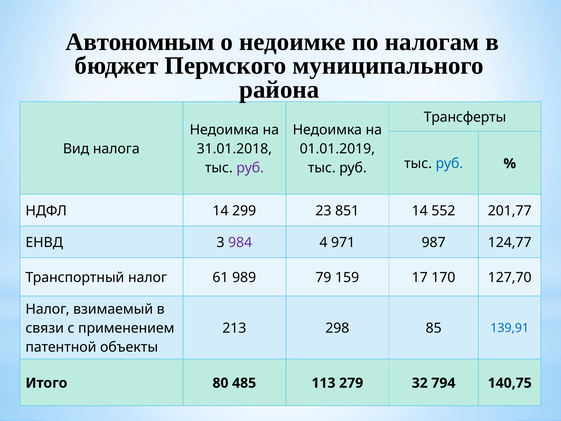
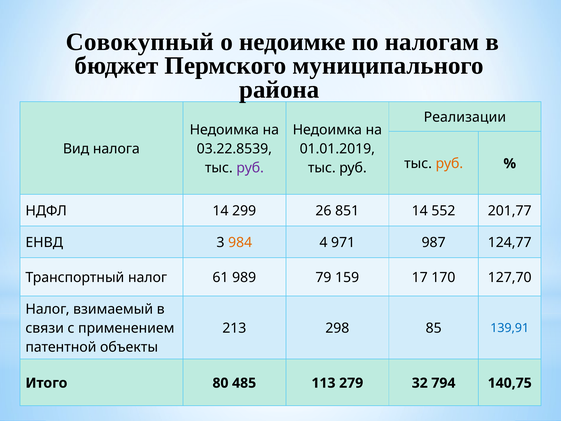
Автономным: Автономным -> Совокупный
Трансферты: Трансферты -> Реализации
31.01.2018: 31.01.2018 -> 03.22.8539
руб at (449, 164) colour: blue -> orange
23: 23 -> 26
984 colour: purple -> orange
